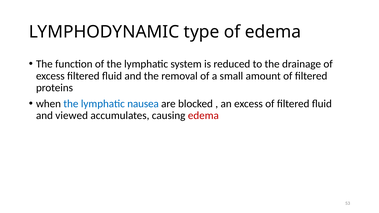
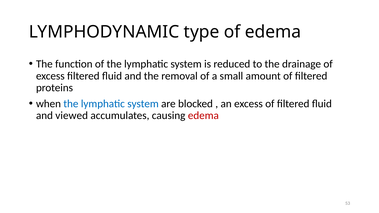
when the lymphatic nausea: nausea -> system
